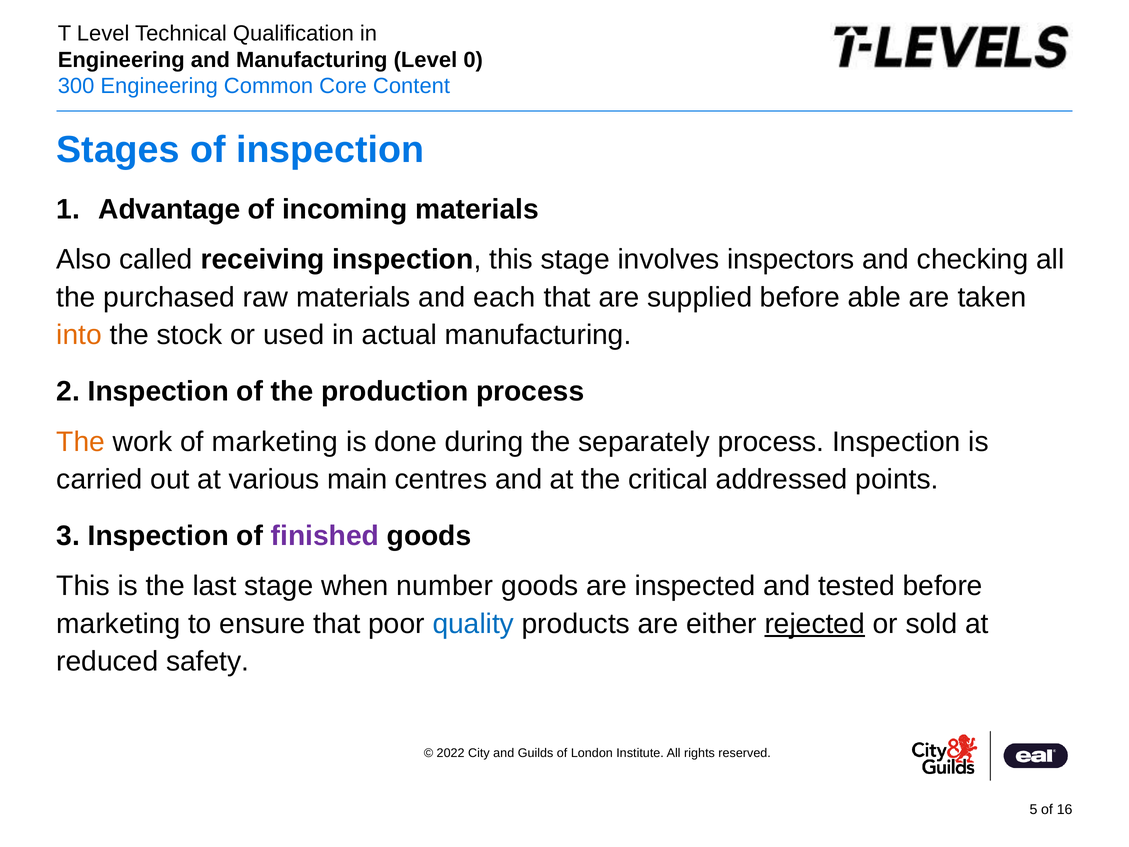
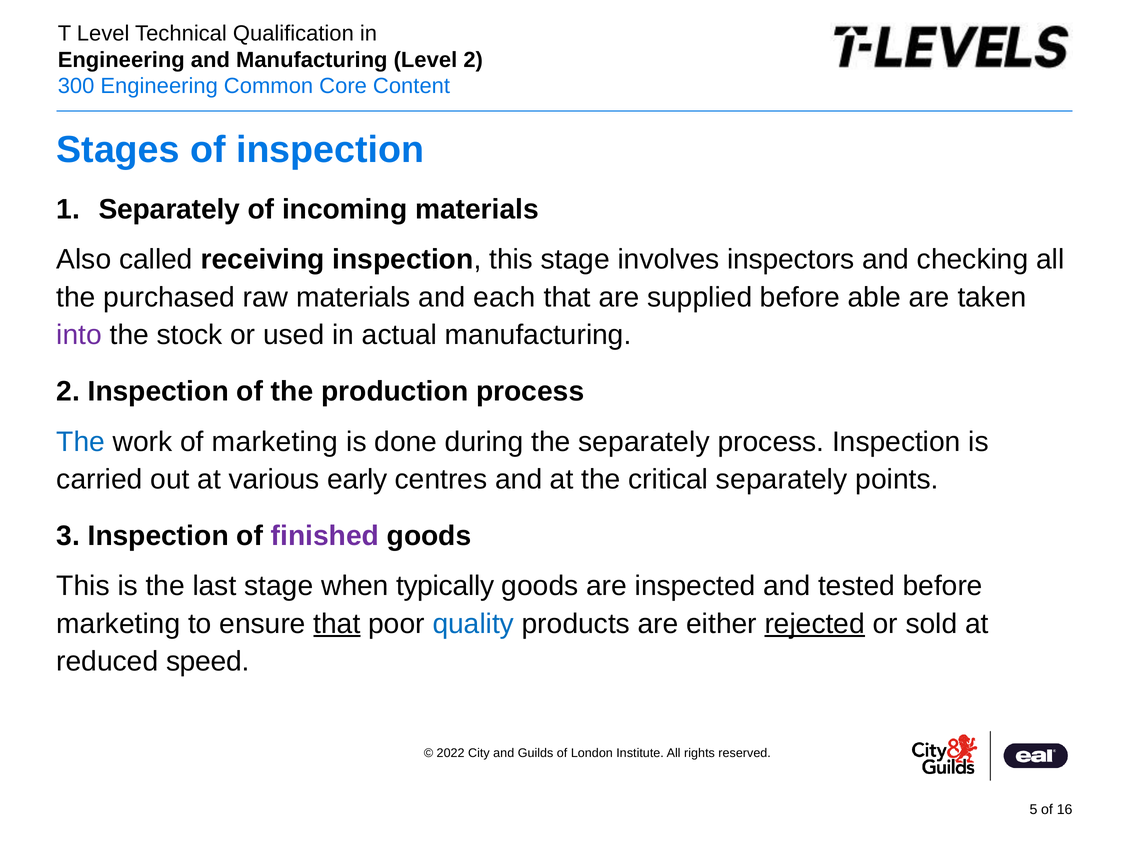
0 at (473, 60): 0 -> 2
Advantage at (169, 209): Advantage -> Separately
into colour: orange -> purple
The at (81, 442) colour: orange -> blue
main: main -> early
critical addressed: addressed -> separately
number: number -> typically
that at (337, 624) underline: none -> present
safety: safety -> speed
